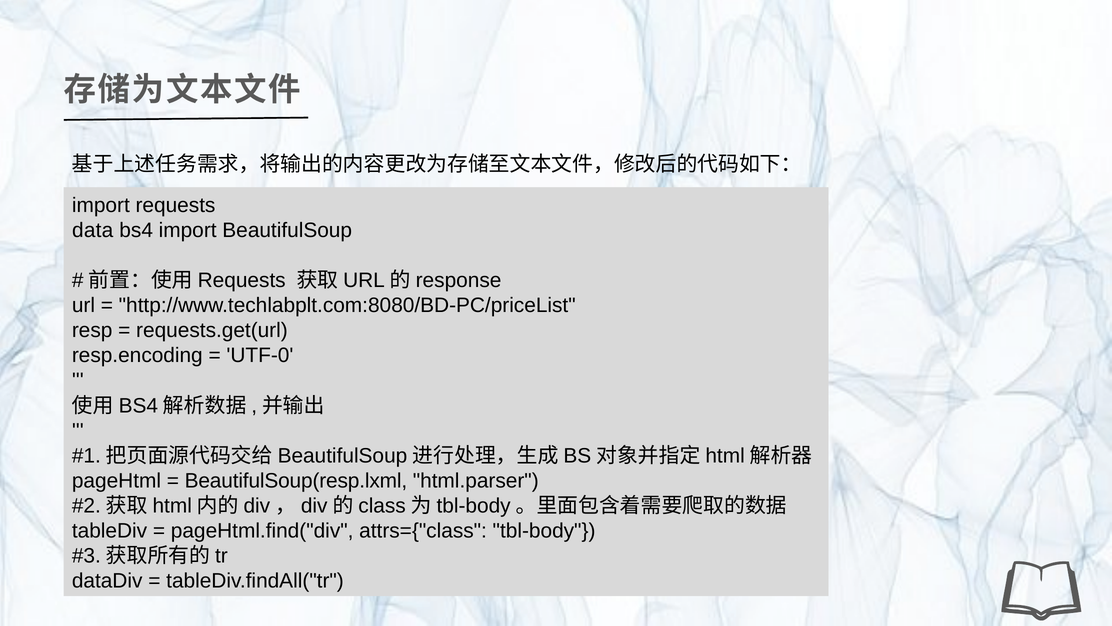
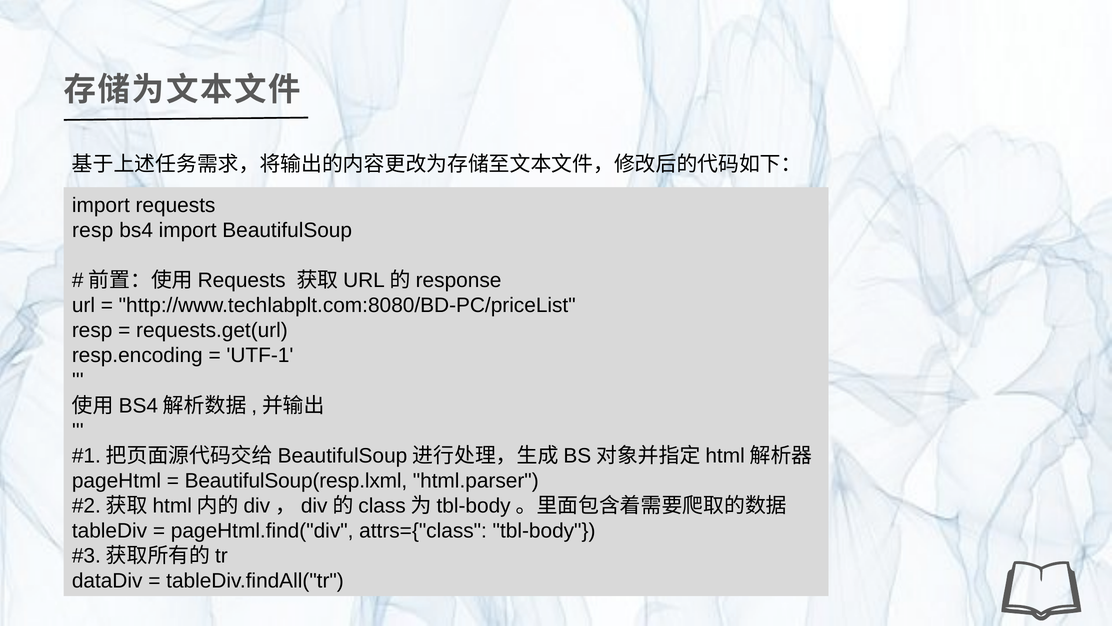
data at (93, 230): data -> resp
UTF-0: UTF-0 -> UTF-1
